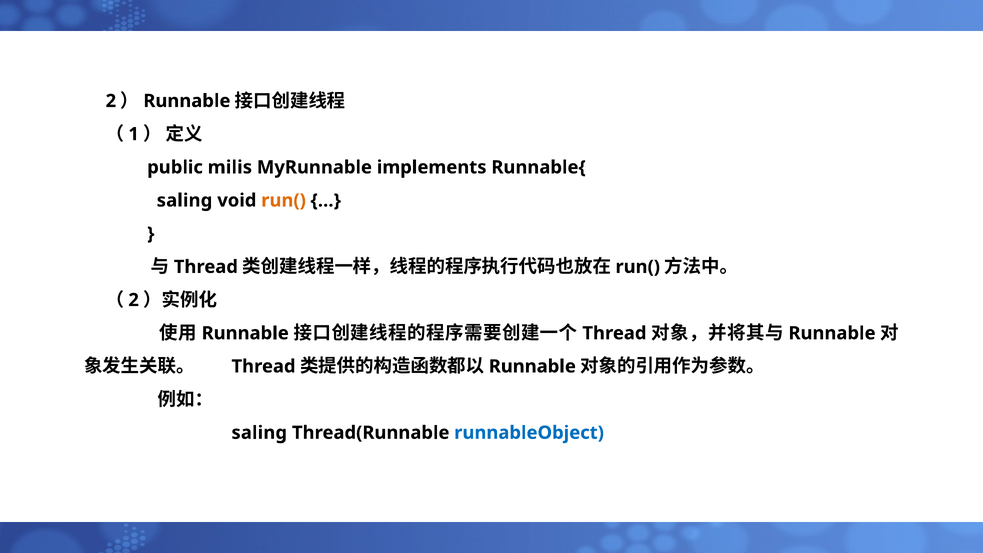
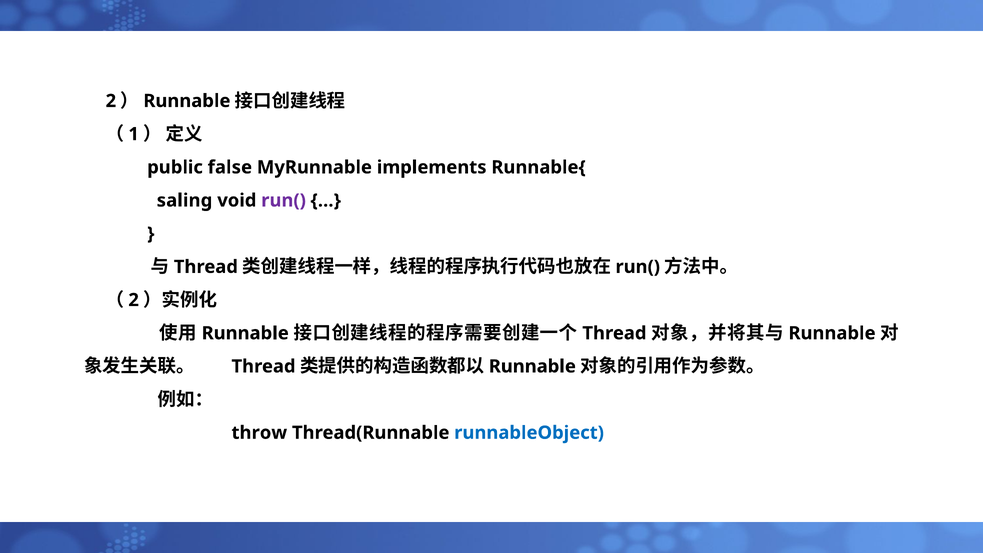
milis: milis -> false
run( at (284, 200) colour: orange -> purple
saling at (259, 433): saling -> throw
